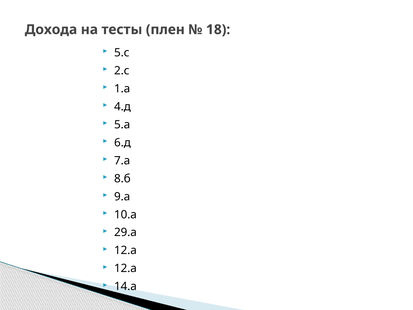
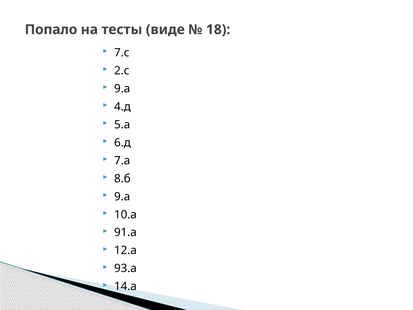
Дохода: Дохода -> Попало
плен: плен -> виде
5.с: 5.с -> 7.с
1.а at (122, 88): 1.а -> 9.а
29.а: 29.а -> 91.а
12.а at (125, 268): 12.а -> 93.а
